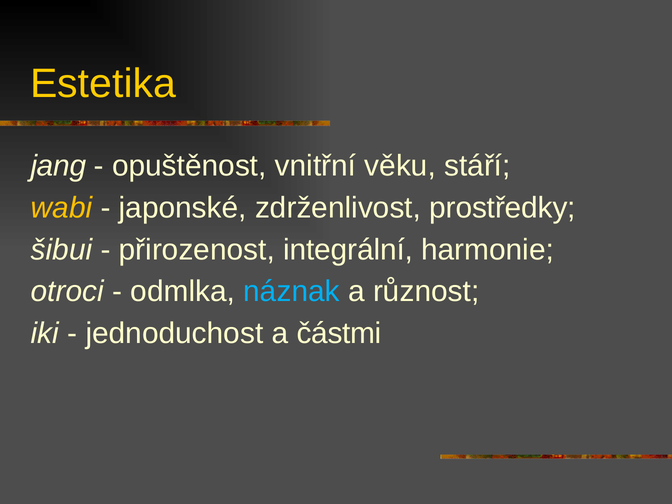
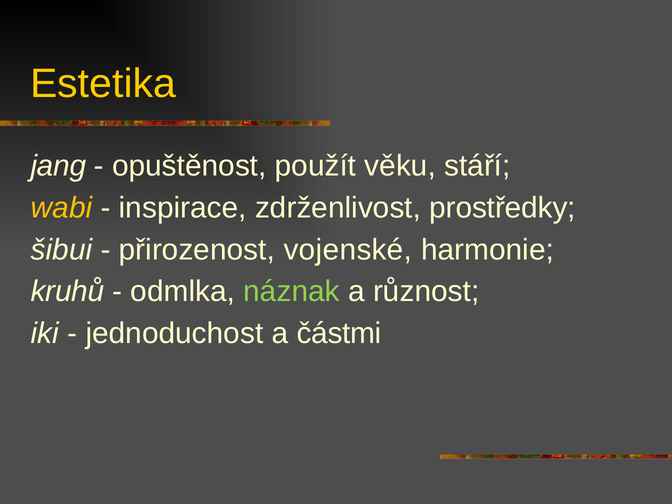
vnitřní: vnitřní -> použít
japonské: japonské -> inspirace
integrální: integrální -> vojenské
otroci: otroci -> kruhů
náznak colour: light blue -> light green
